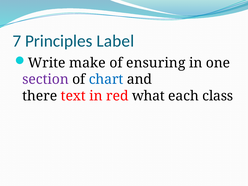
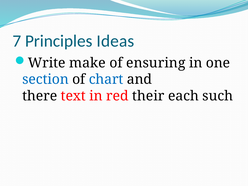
Label: Label -> Ideas
section colour: purple -> blue
what: what -> their
class: class -> such
